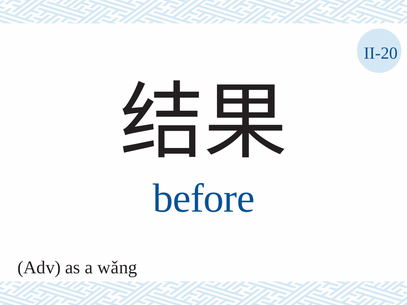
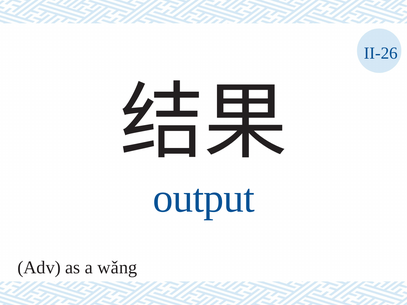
II-20: II-20 -> II-26
before: before -> output
